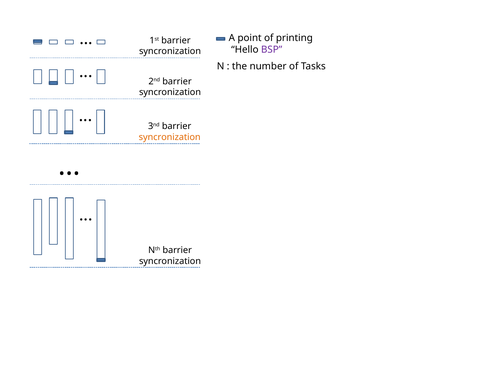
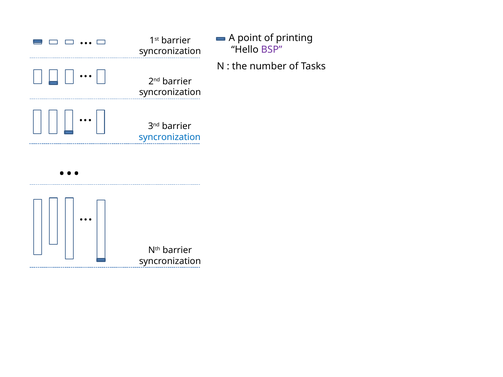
syncronization at (170, 137) colour: orange -> blue
